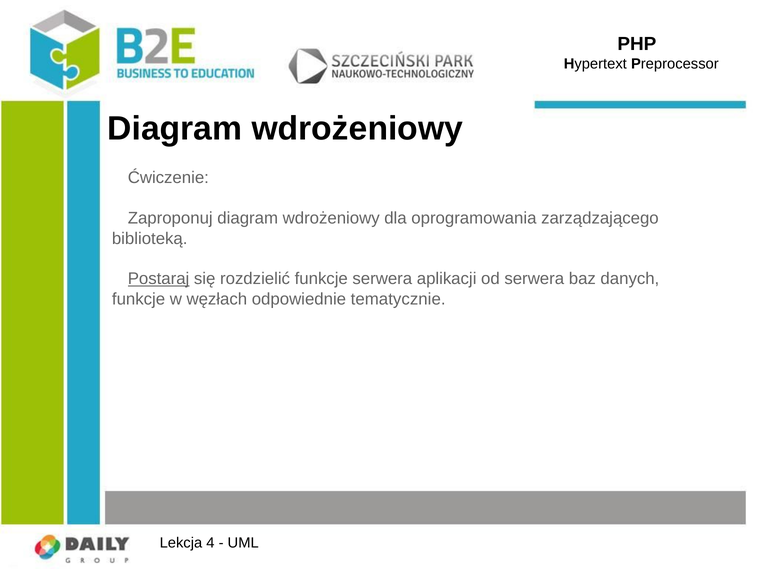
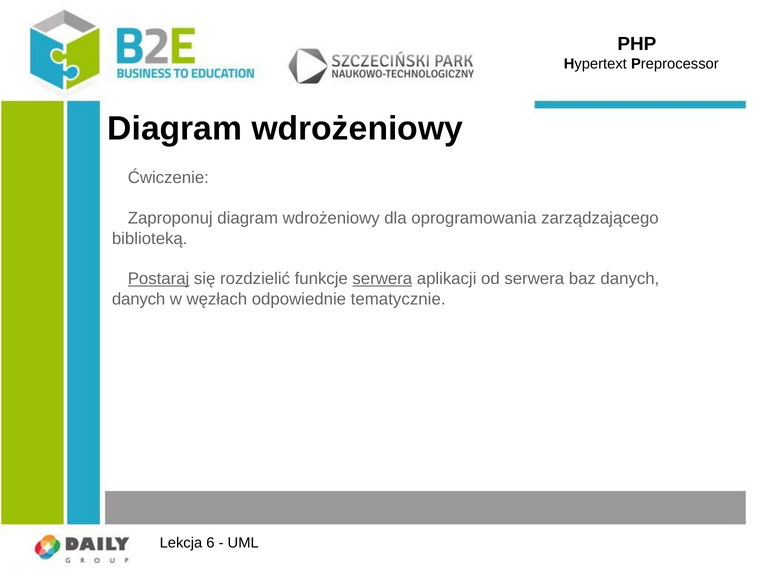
serwera at (382, 279) underline: none -> present
funkcje at (139, 299): funkcje -> danych
4: 4 -> 6
